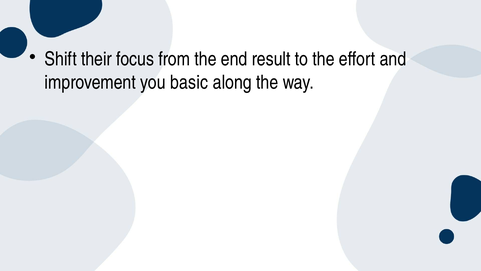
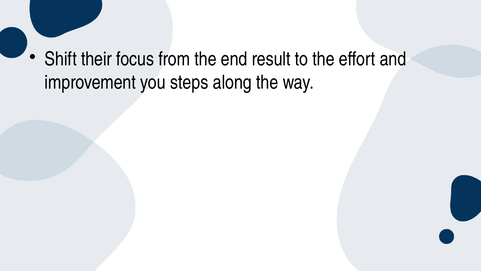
basic: basic -> steps
